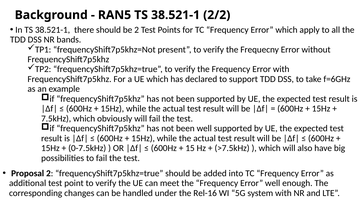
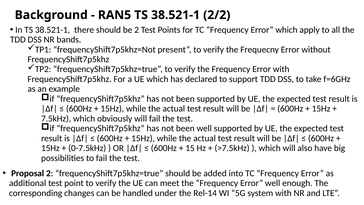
Rel-16: Rel-16 -> Rel-14
